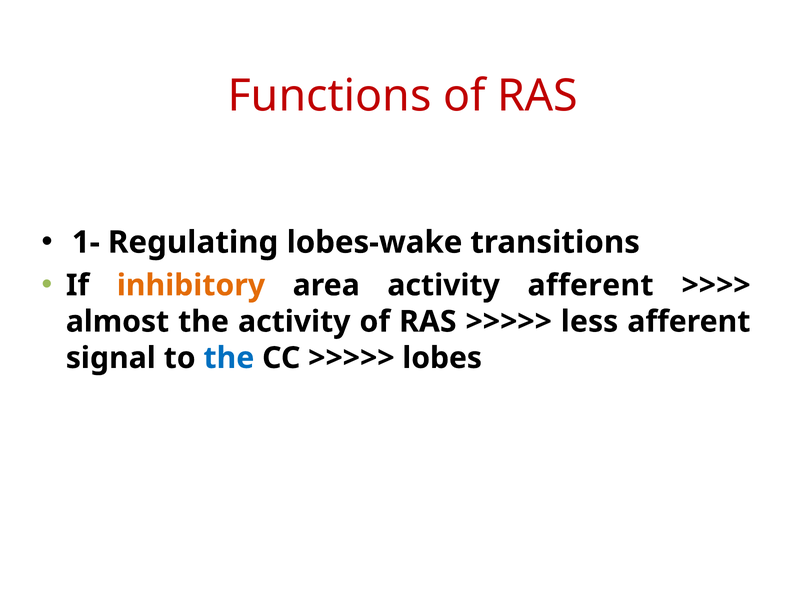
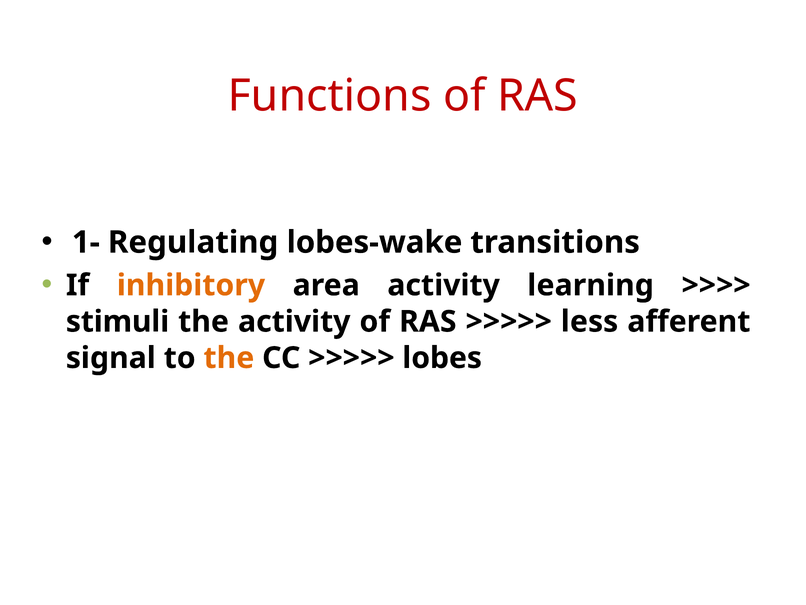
activity afferent: afferent -> learning
almost: almost -> stimuli
the at (229, 358) colour: blue -> orange
